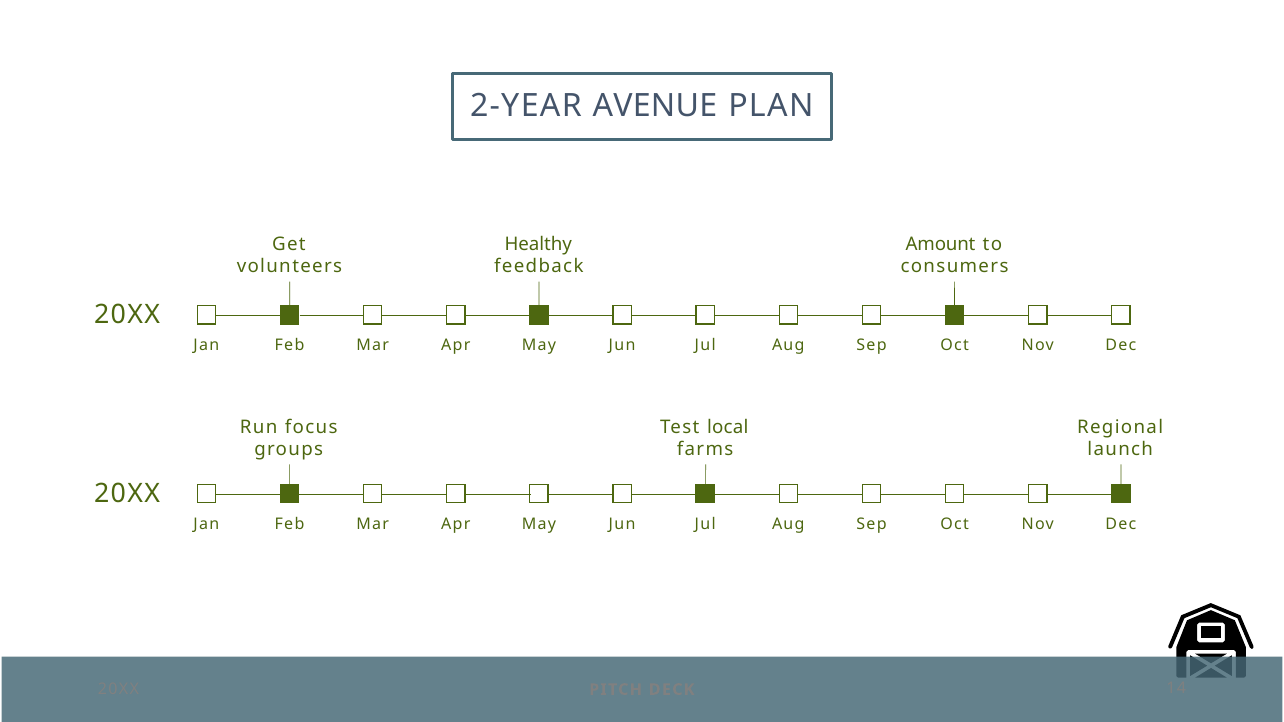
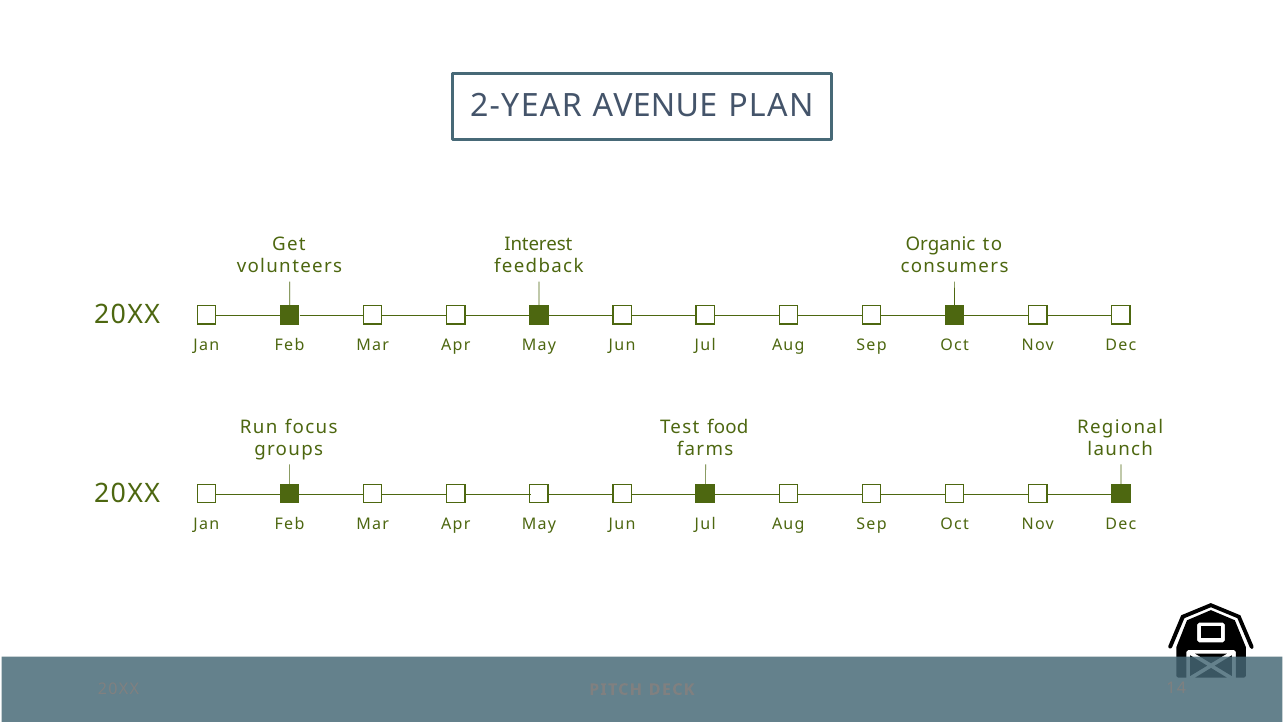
Healthy: Healthy -> Interest
Amount: Amount -> Organic
local: local -> food
